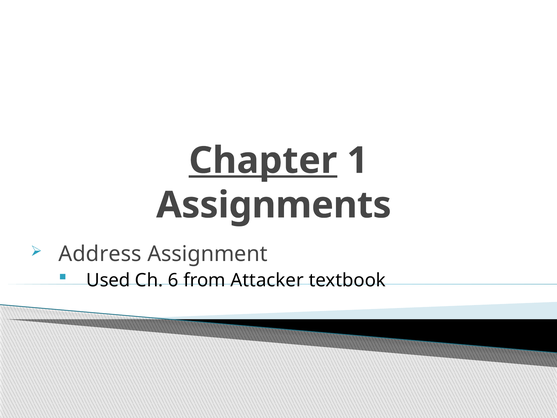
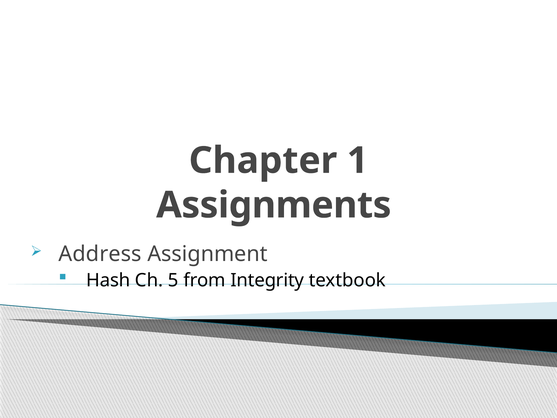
Chapter underline: present -> none
Used: Used -> Hash
6: 6 -> 5
Attacker: Attacker -> Integrity
